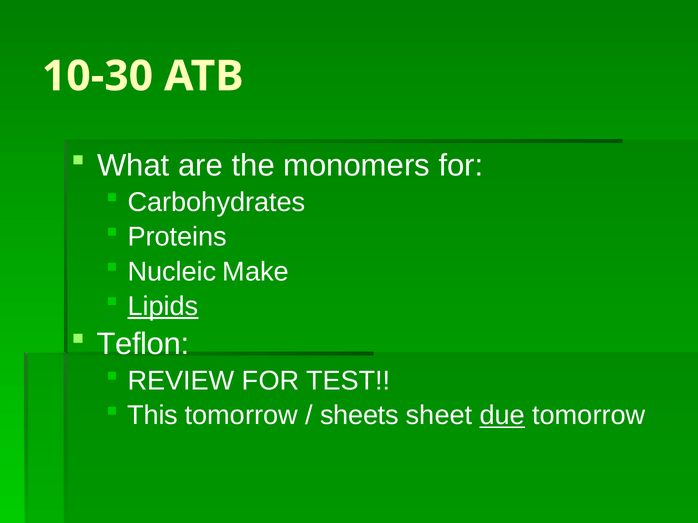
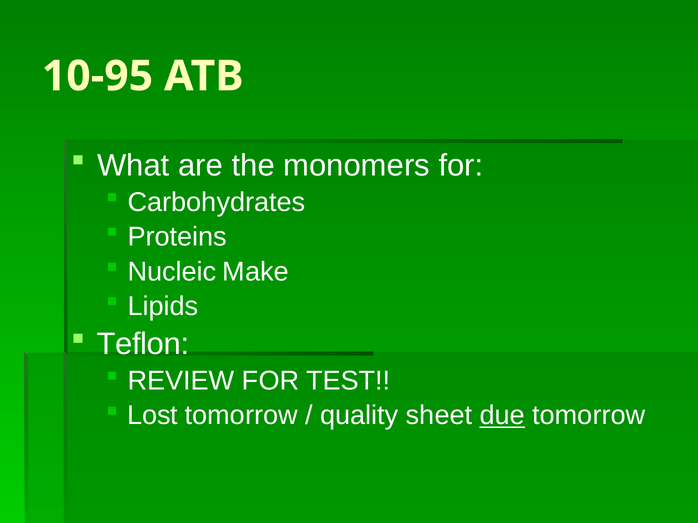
10-30: 10-30 -> 10-95
Lipids underline: present -> none
This: This -> Lost
sheets: sheets -> quality
